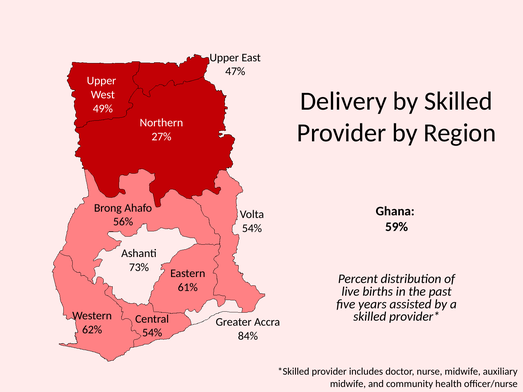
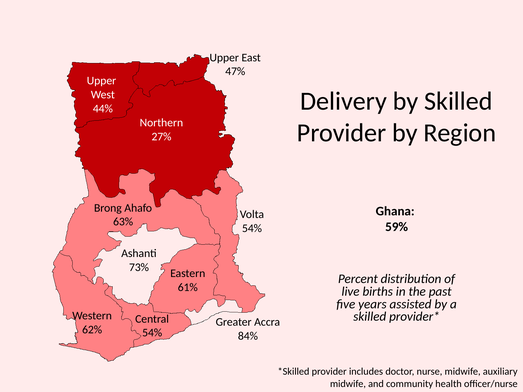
49%: 49% -> 44%
56%: 56% -> 63%
